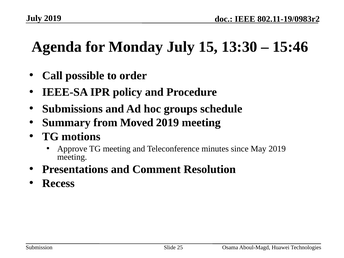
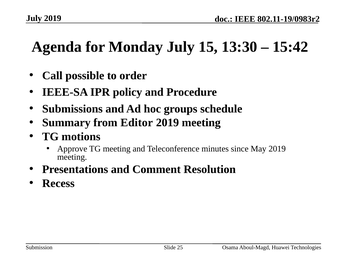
15:46: 15:46 -> 15:42
Moved: Moved -> Editor
